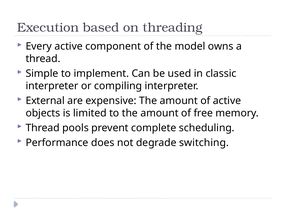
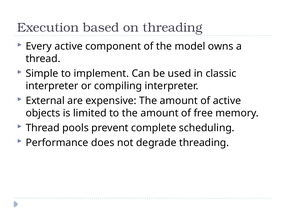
degrade switching: switching -> threading
